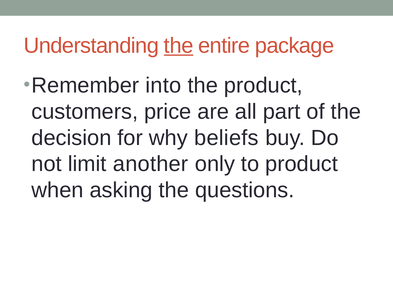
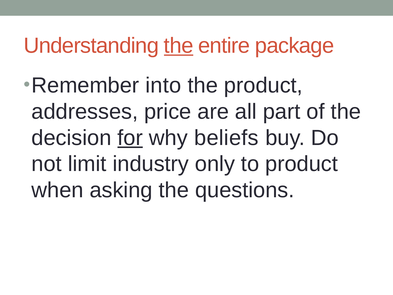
customers: customers -> addresses
for underline: none -> present
another: another -> industry
